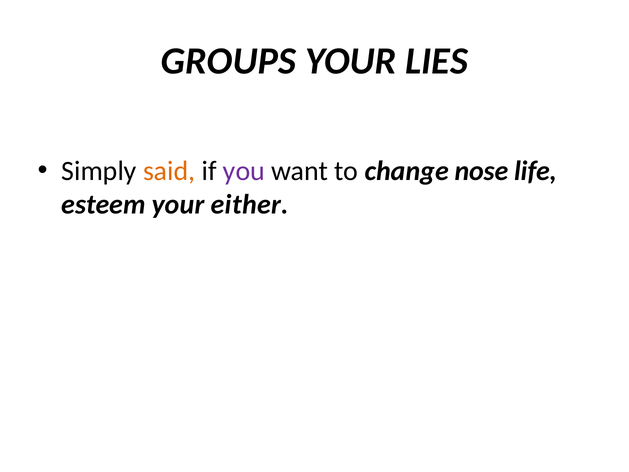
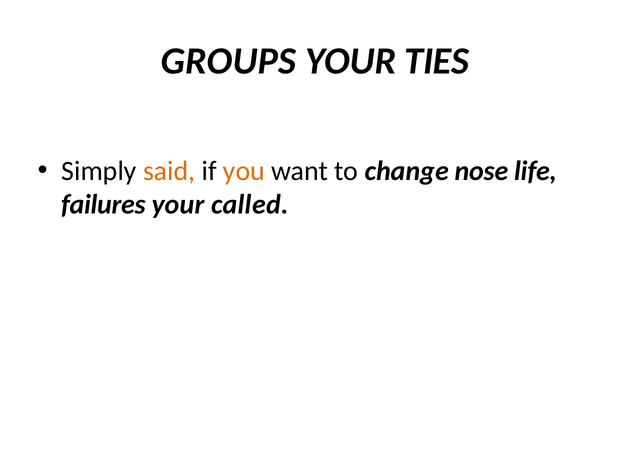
LIES: LIES -> TIES
you colour: purple -> orange
esteem: esteem -> failures
either: either -> called
